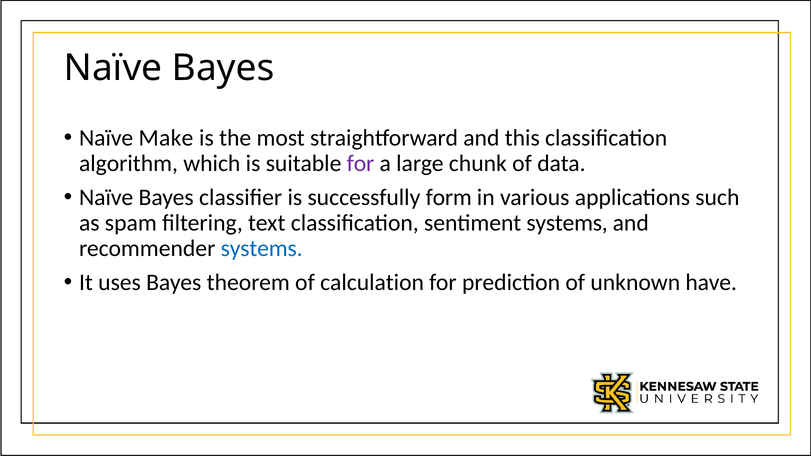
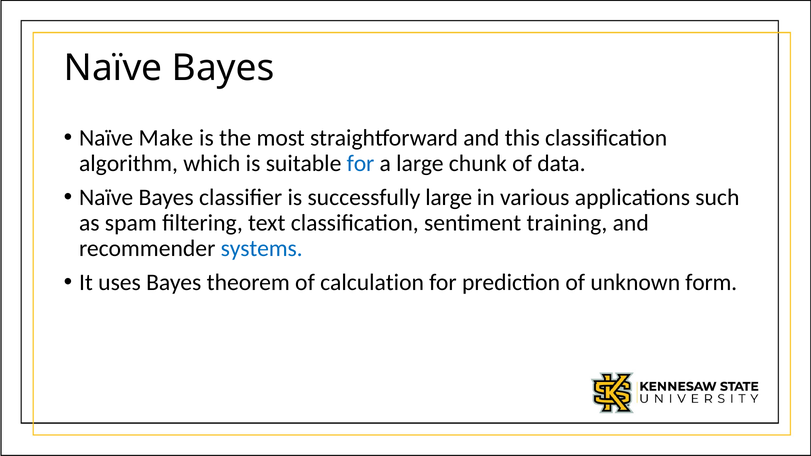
for at (361, 164) colour: purple -> blue
successfully form: form -> large
sentiment systems: systems -> training
have: have -> form
